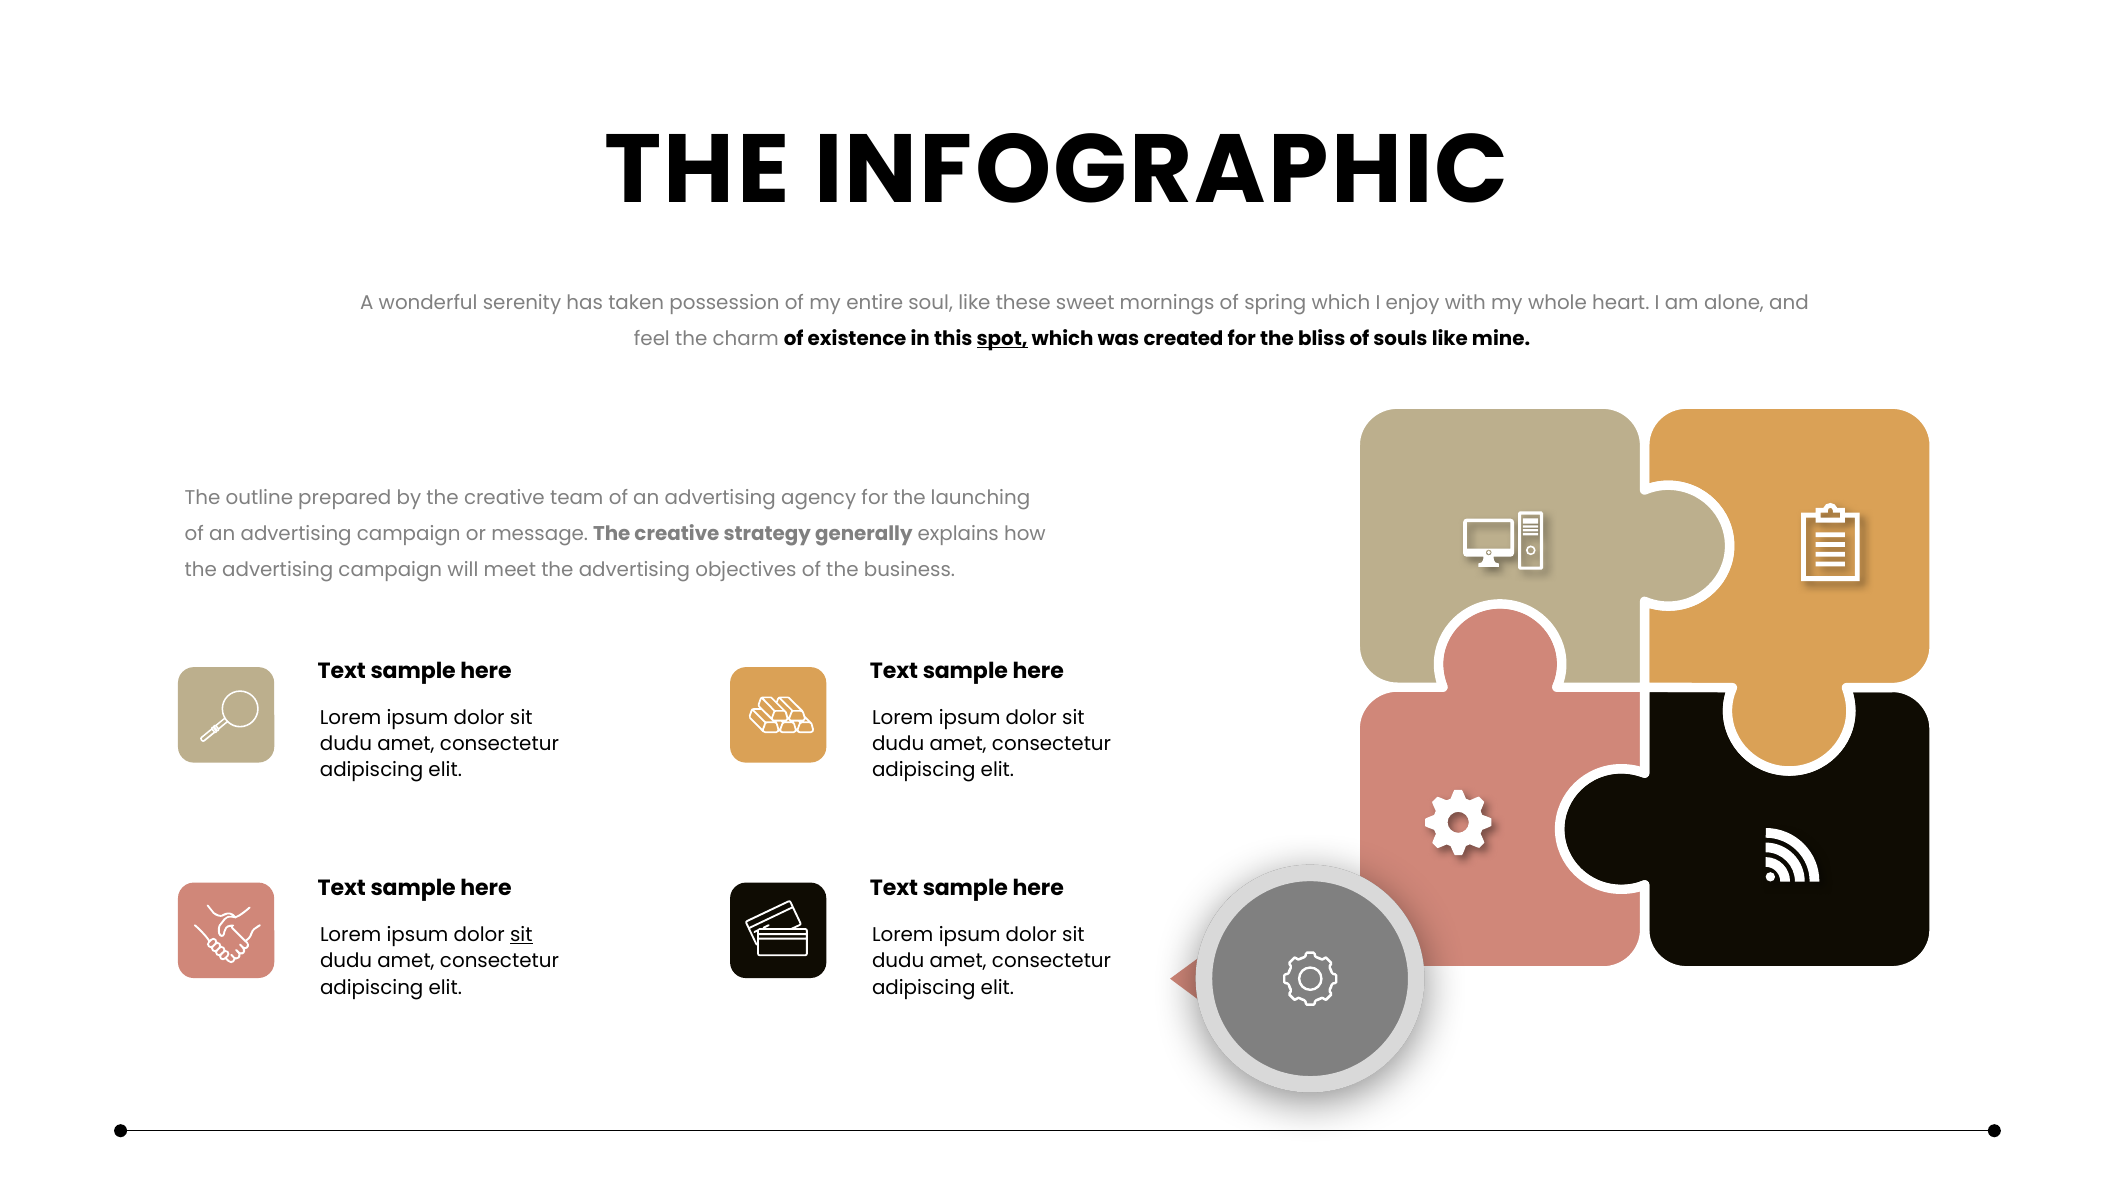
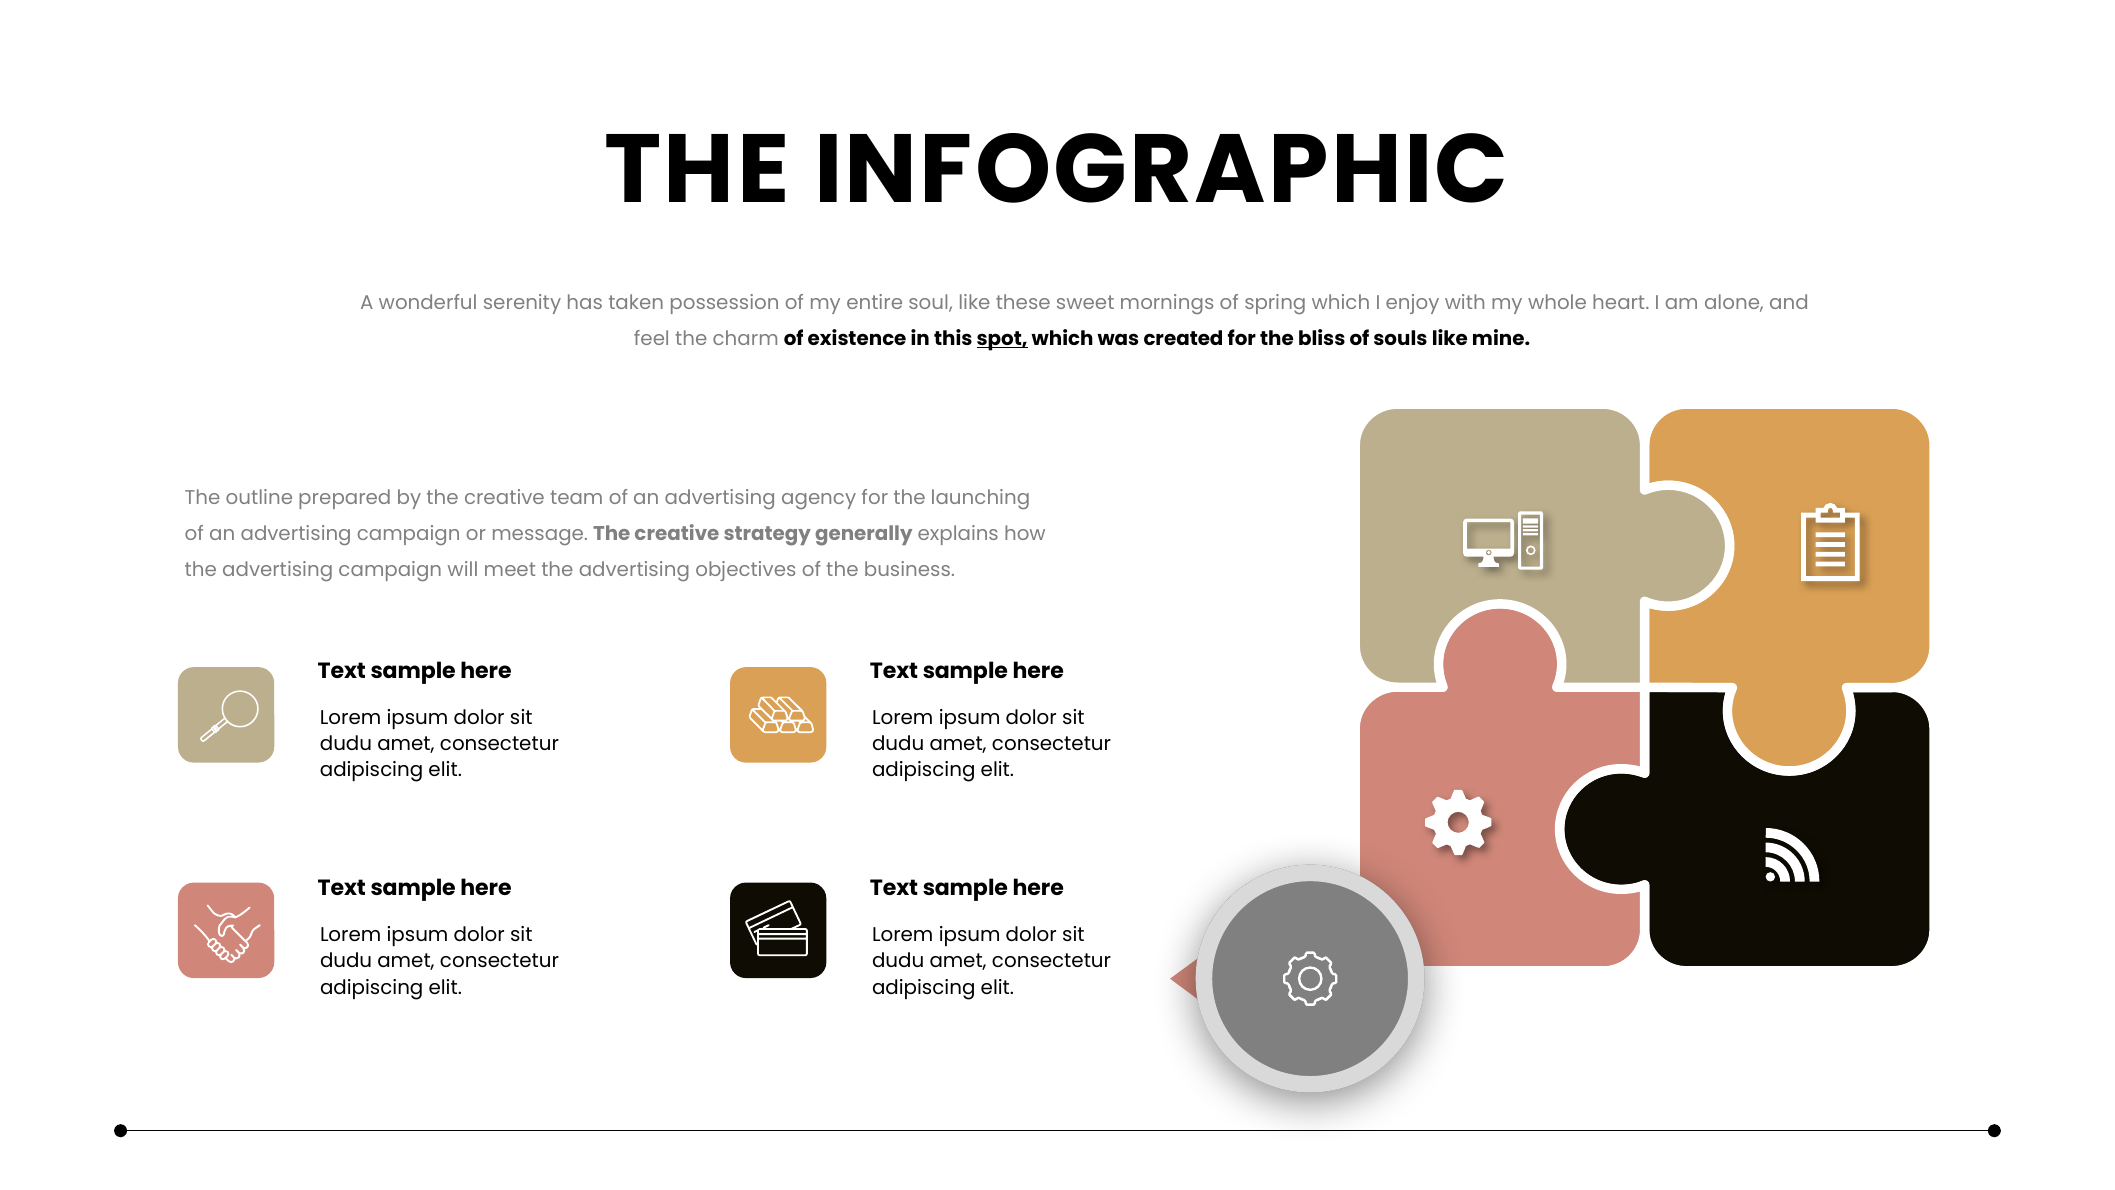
sit at (521, 935) underline: present -> none
